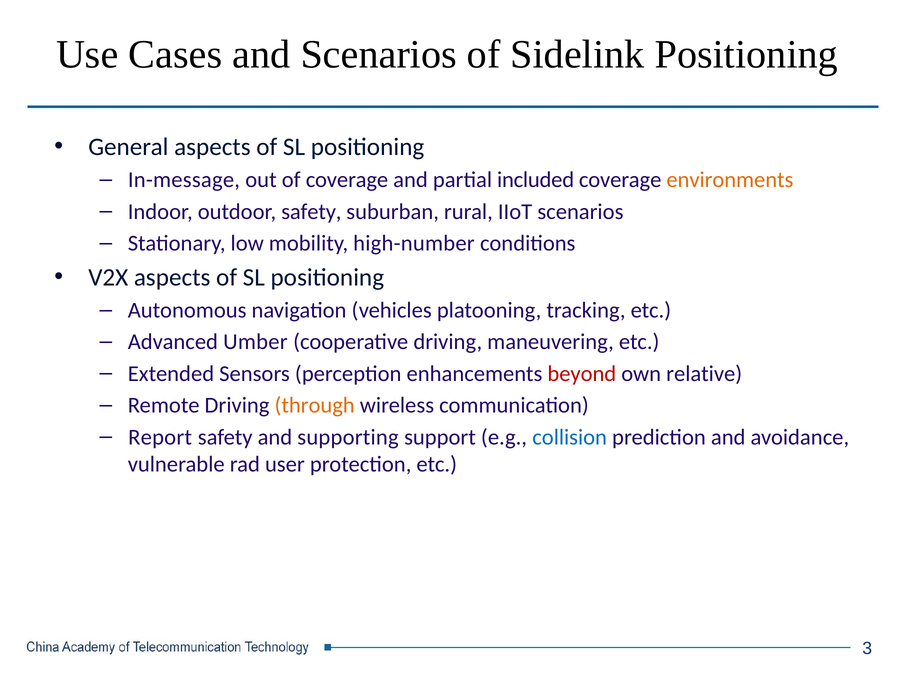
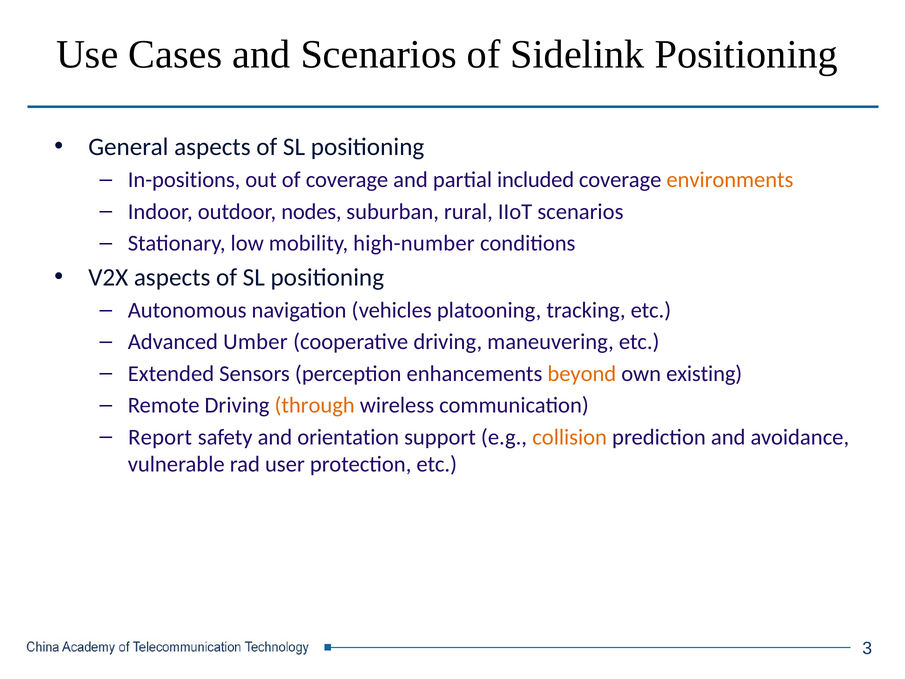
In-message: In-message -> In-positions
outdoor safety: safety -> nodes
beyond colour: red -> orange
relative: relative -> existing
supporting: supporting -> orientation
collision colour: blue -> orange
